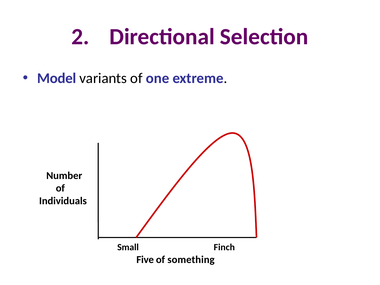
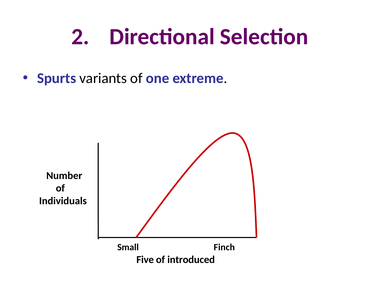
Model: Model -> Spurts
something: something -> introduced
